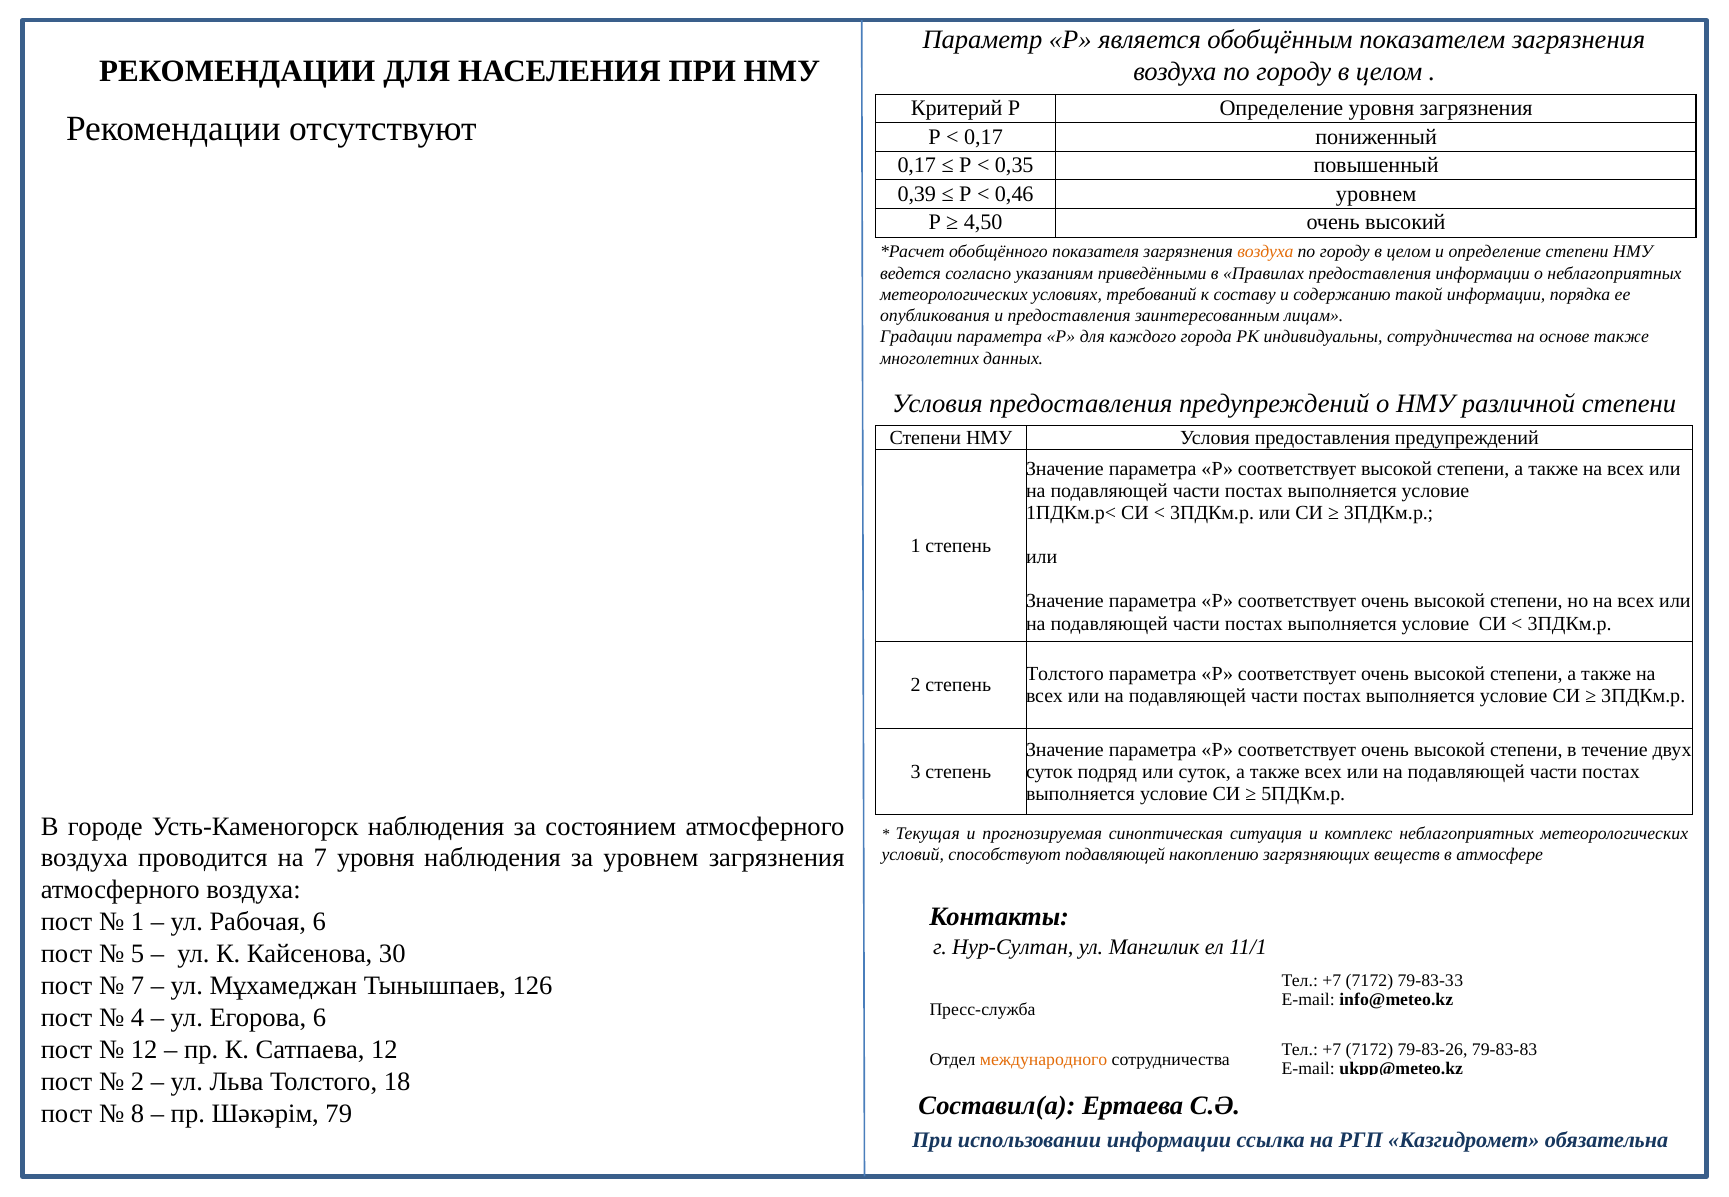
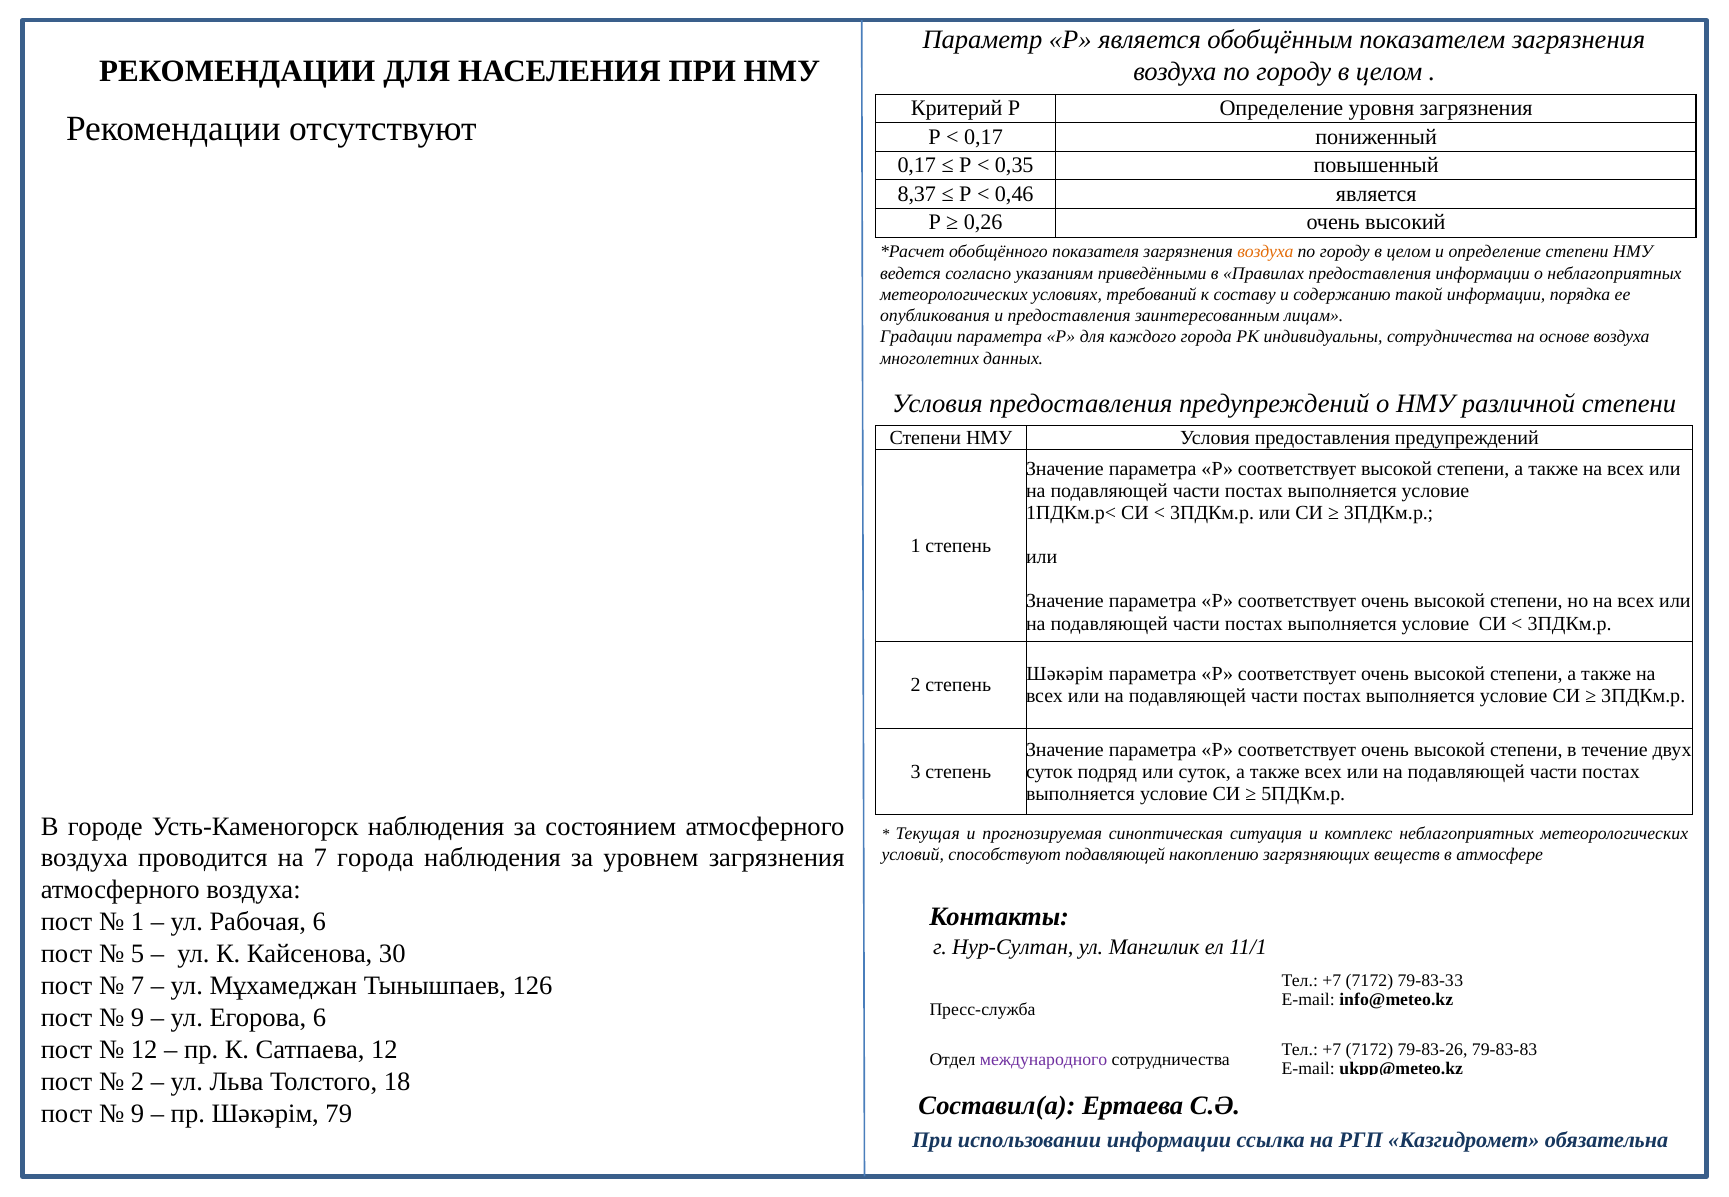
0,39: 0,39 -> 8,37
0,46 уровнем: уровнем -> является
4,50: 4,50 -> 0,26
основе также: также -> воздуха
Толстого at (1065, 674): Толстого -> Шәкәрім
7 уровня: уровня -> города
4 at (138, 1018): 4 -> 9
международного colour: orange -> purple
8 at (138, 1114): 8 -> 9
